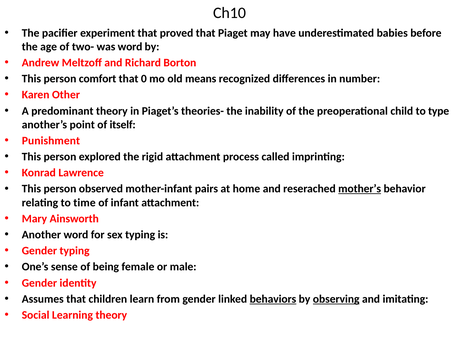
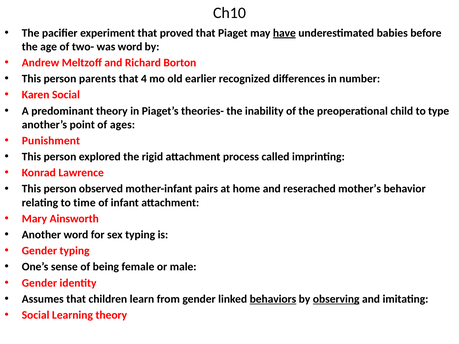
have underline: none -> present
comfort: comfort -> parents
0: 0 -> 4
means: means -> earlier
Karen Other: Other -> Social
itself: itself -> ages
mother’s underline: present -> none
